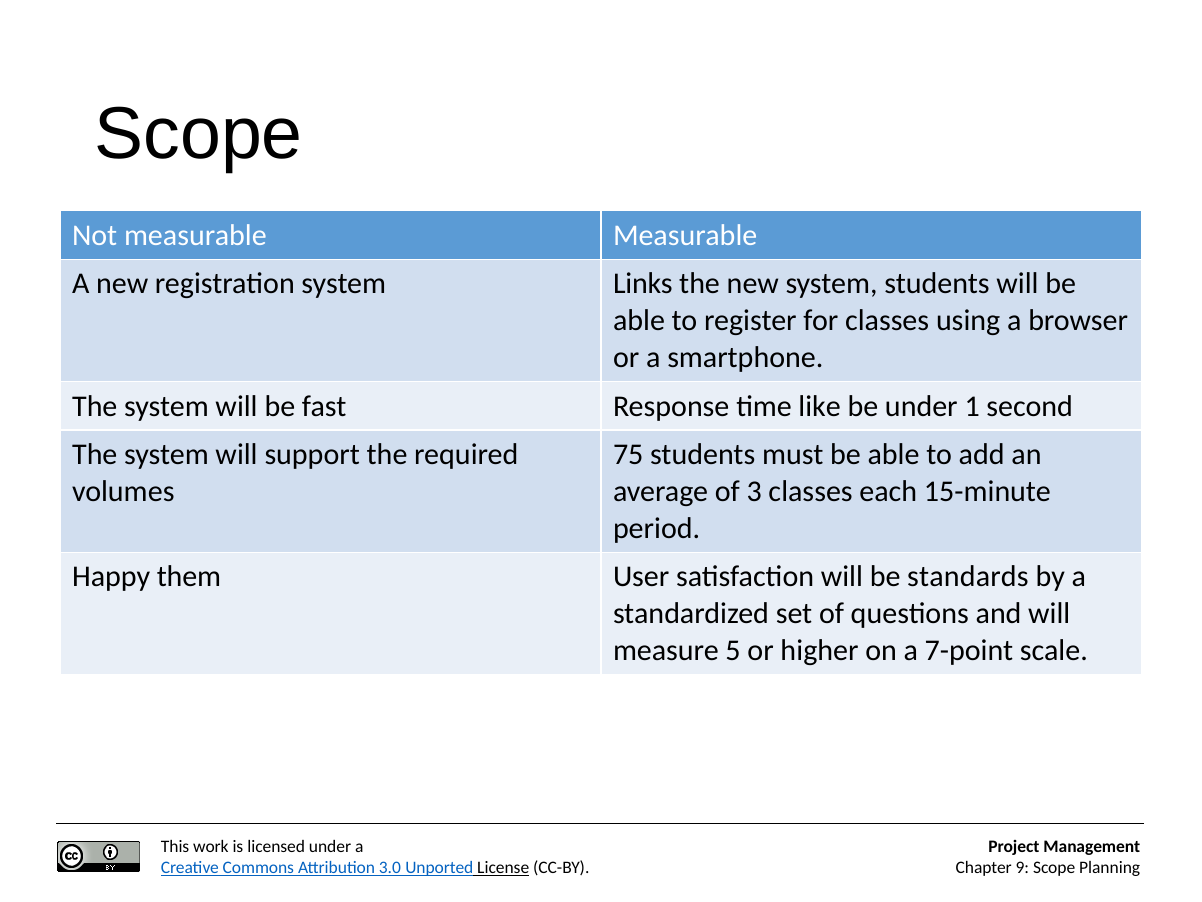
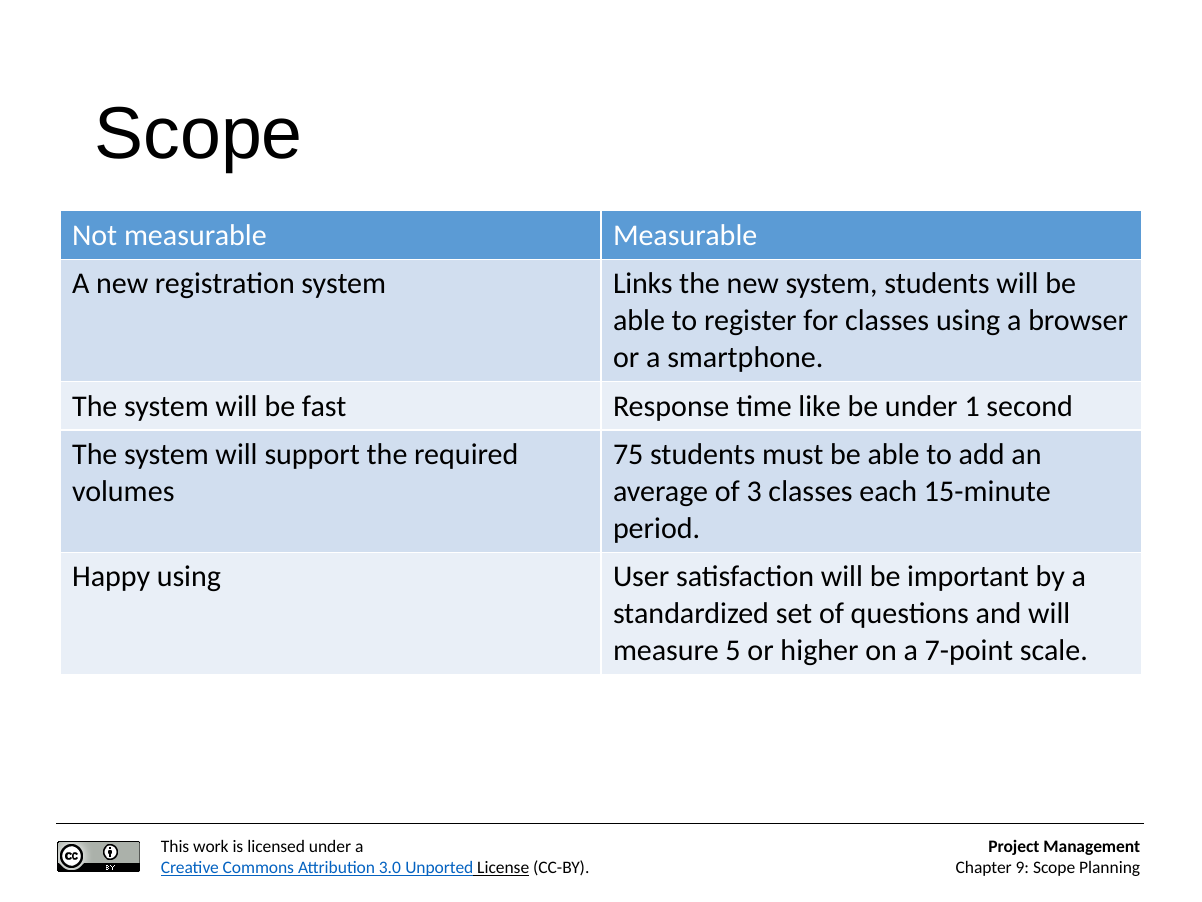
Happy them: them -> using
standards: standards -> important
